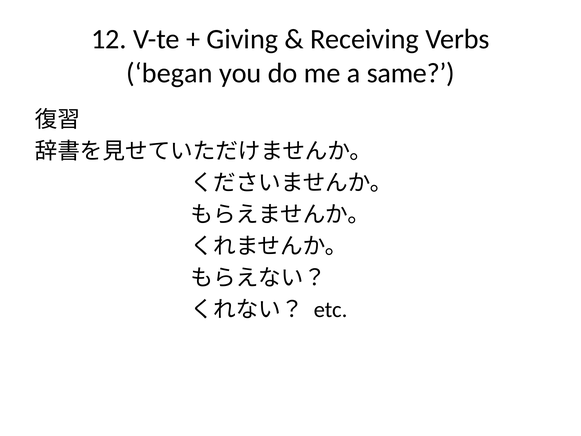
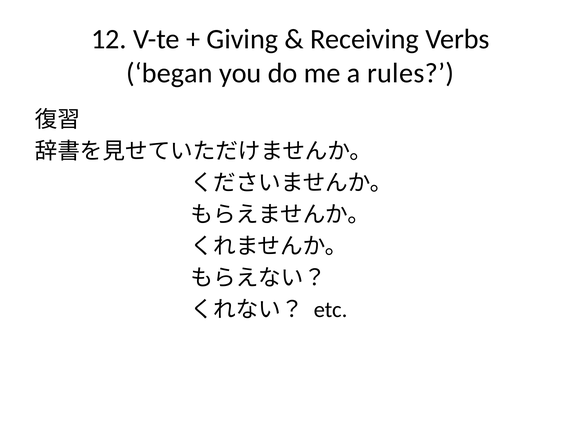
same: same -> rules
